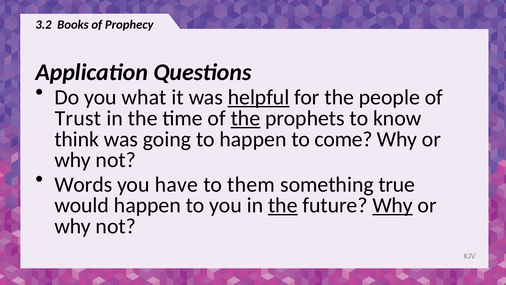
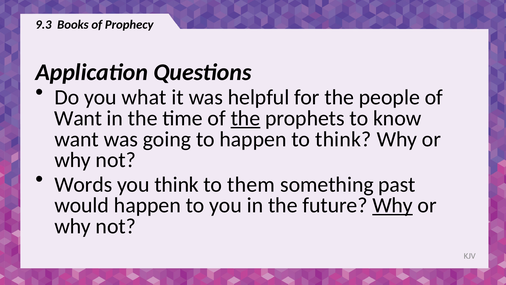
3.2: 3.2 -> 9.3
helpful underline: present -> none
Trust at (78, 118): Trust -> Want
think at (77, 139): think -> want
to come: come -> think
you have: have -> think
true: true -> past
the at (283, 206) underline: present -> none
